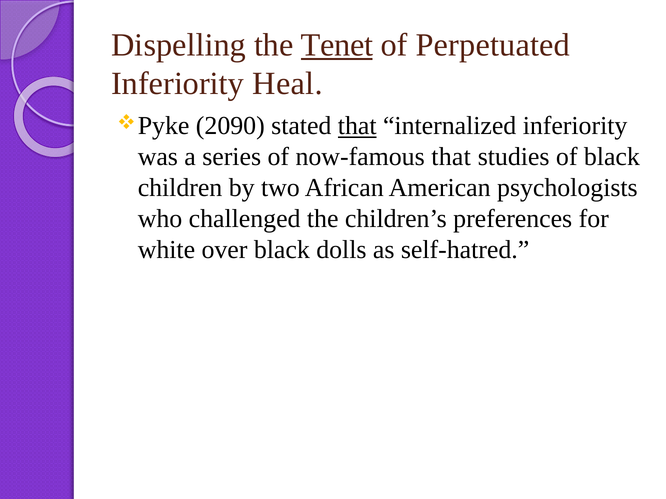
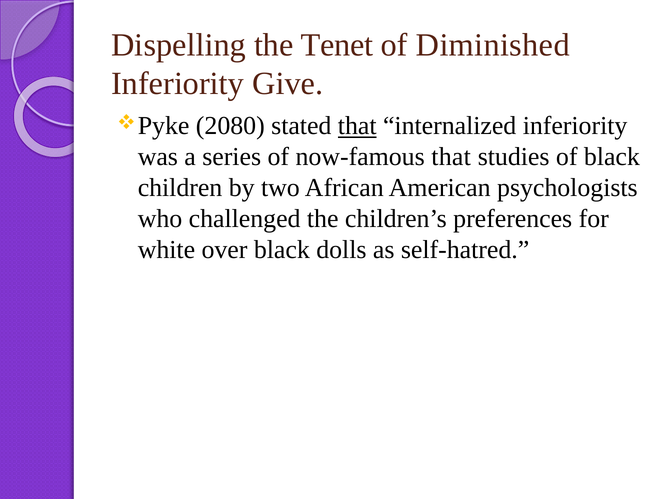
Tenet underline: present -> none
Perpetuated: Perpetuated -> Diminished
Heal: Heal -> Give
2090: 2090 -> 2080
